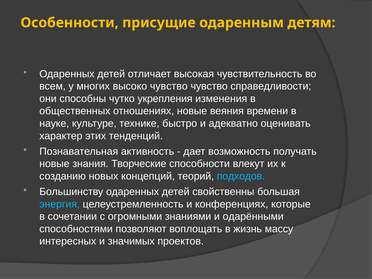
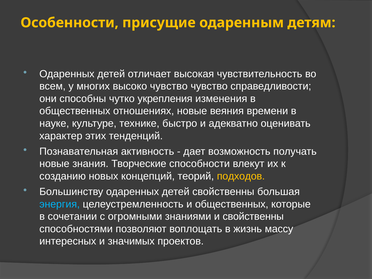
подходов colour: light blue -> yellow
и конференциях: конференциях -> общественных
и одарёнными: одарёнными -> свойственны
